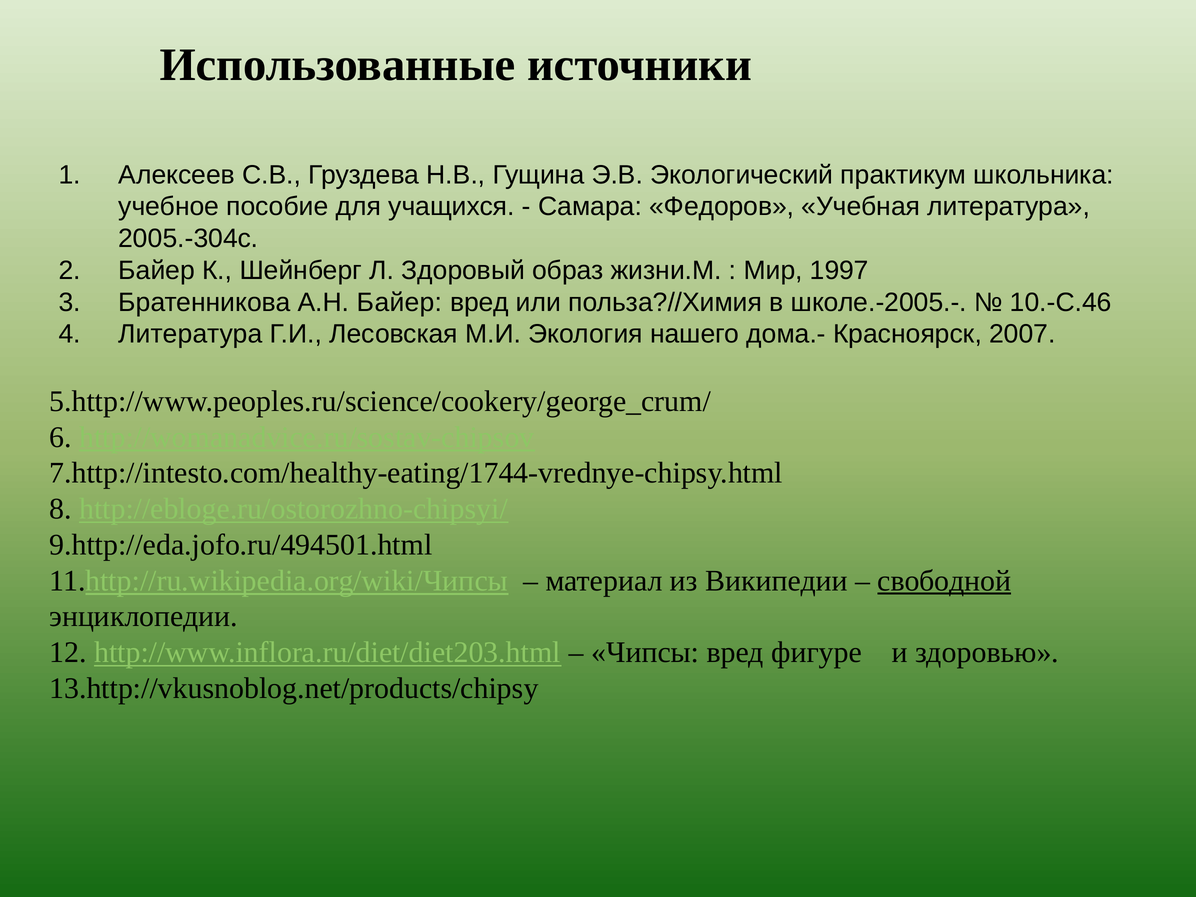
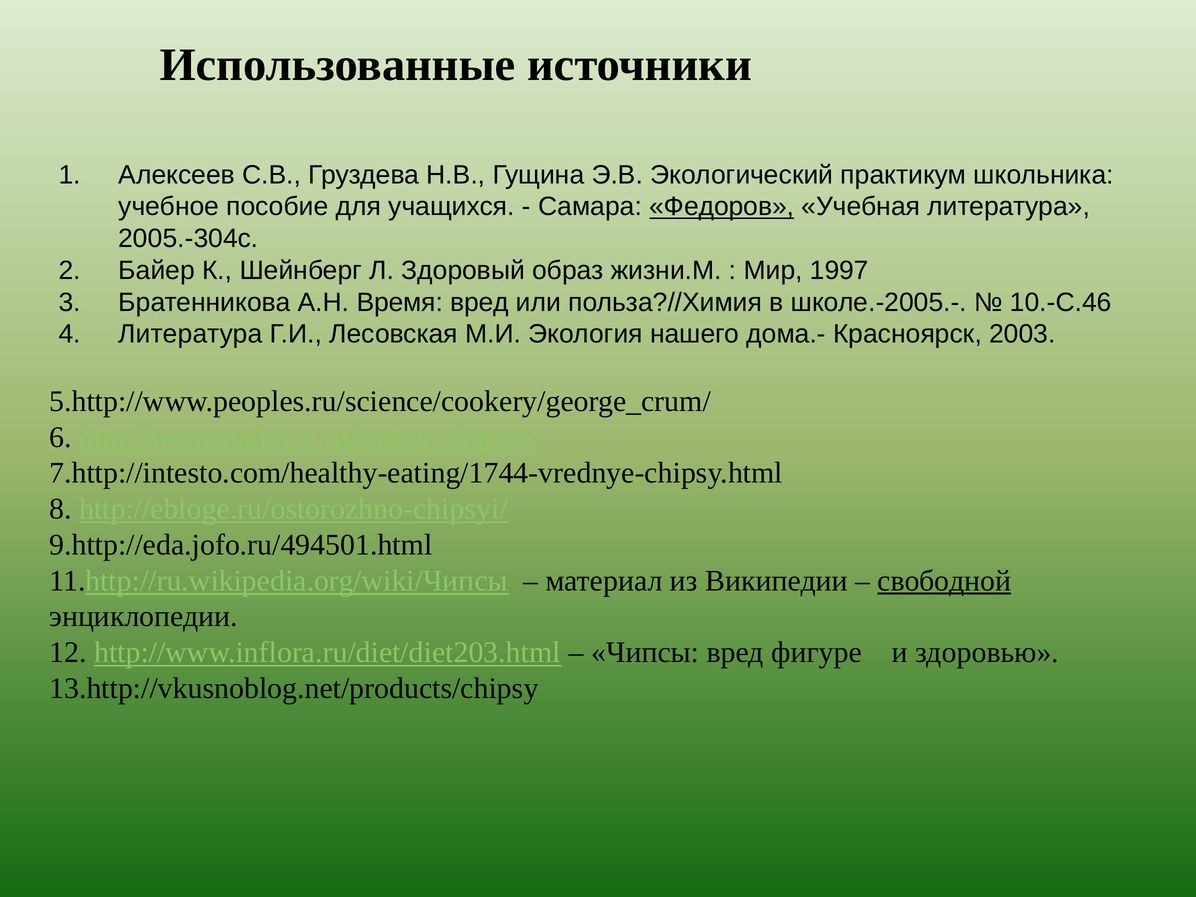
Федоров underline: none -> present
А.Н Байер: Байер -> Время
2007: 2007 -> 2003
